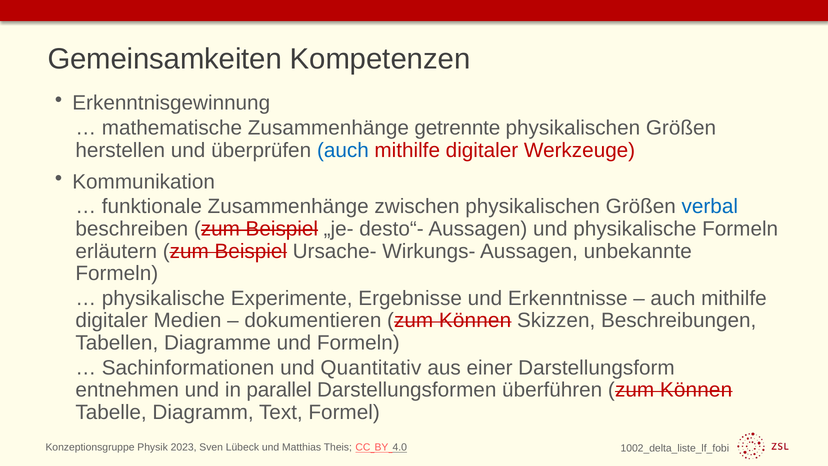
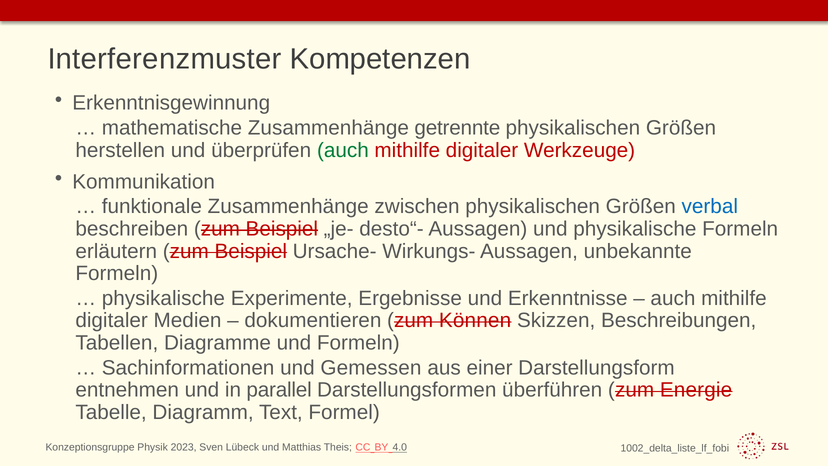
Gemeinsamkeiten: Gemeinsamkeiten -> Interferenzmuster
auch at (343, 150) colour: blue -> green
Quantitativ: Quantitativ -> Gemessen
überführen zum Können: Können -> Energie
